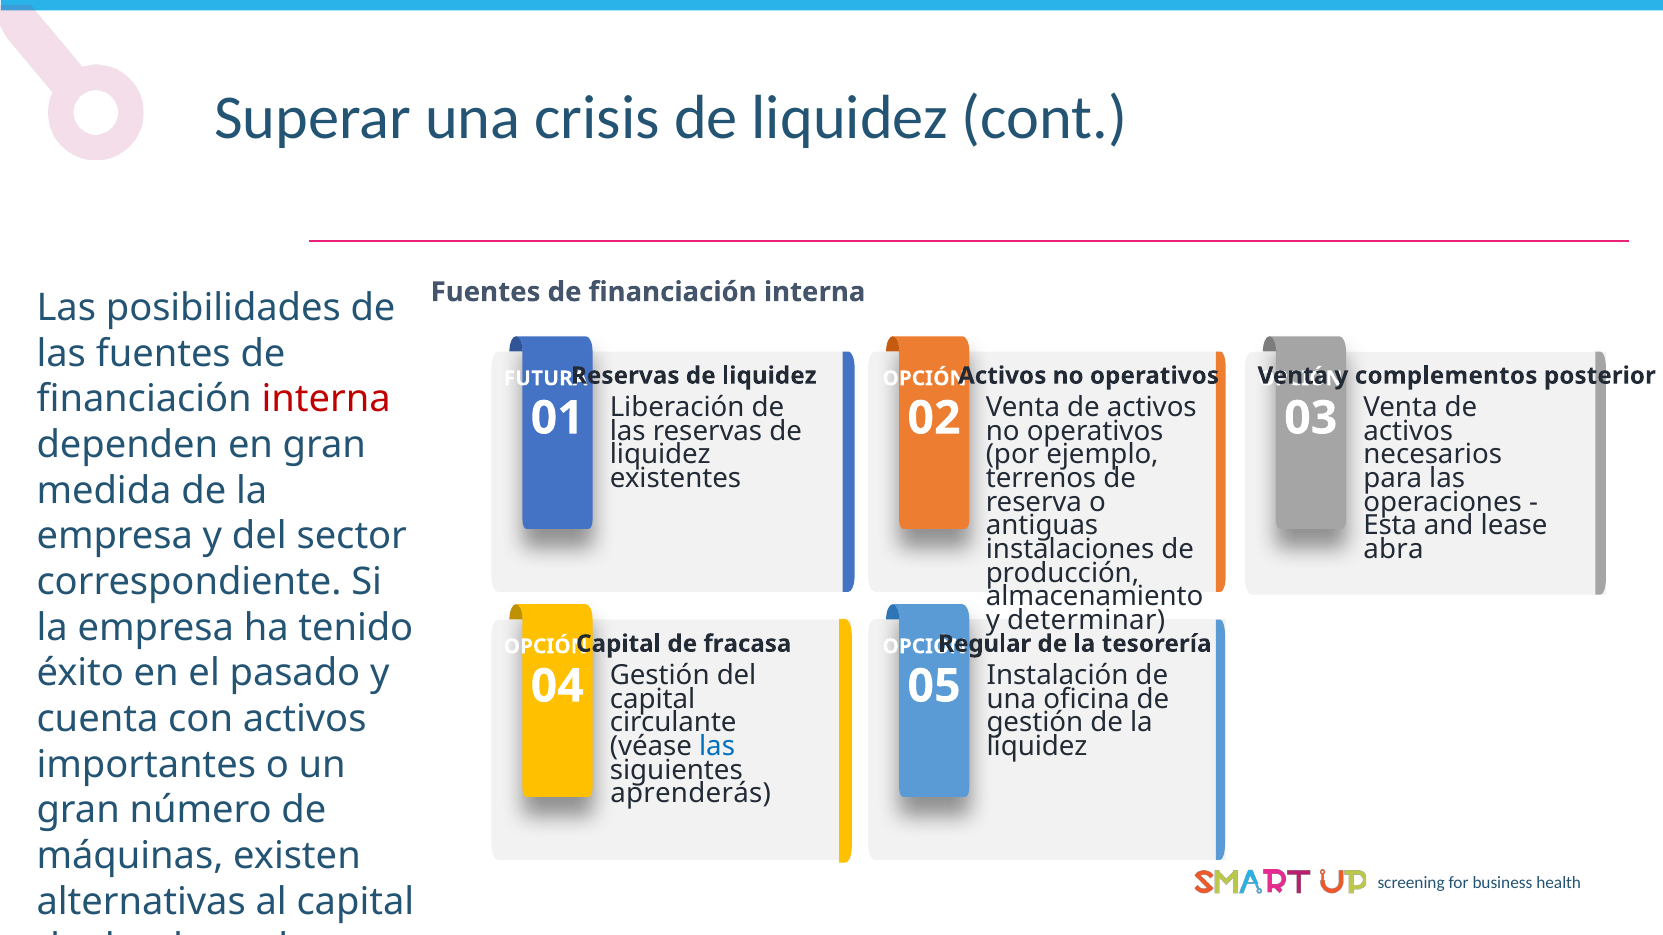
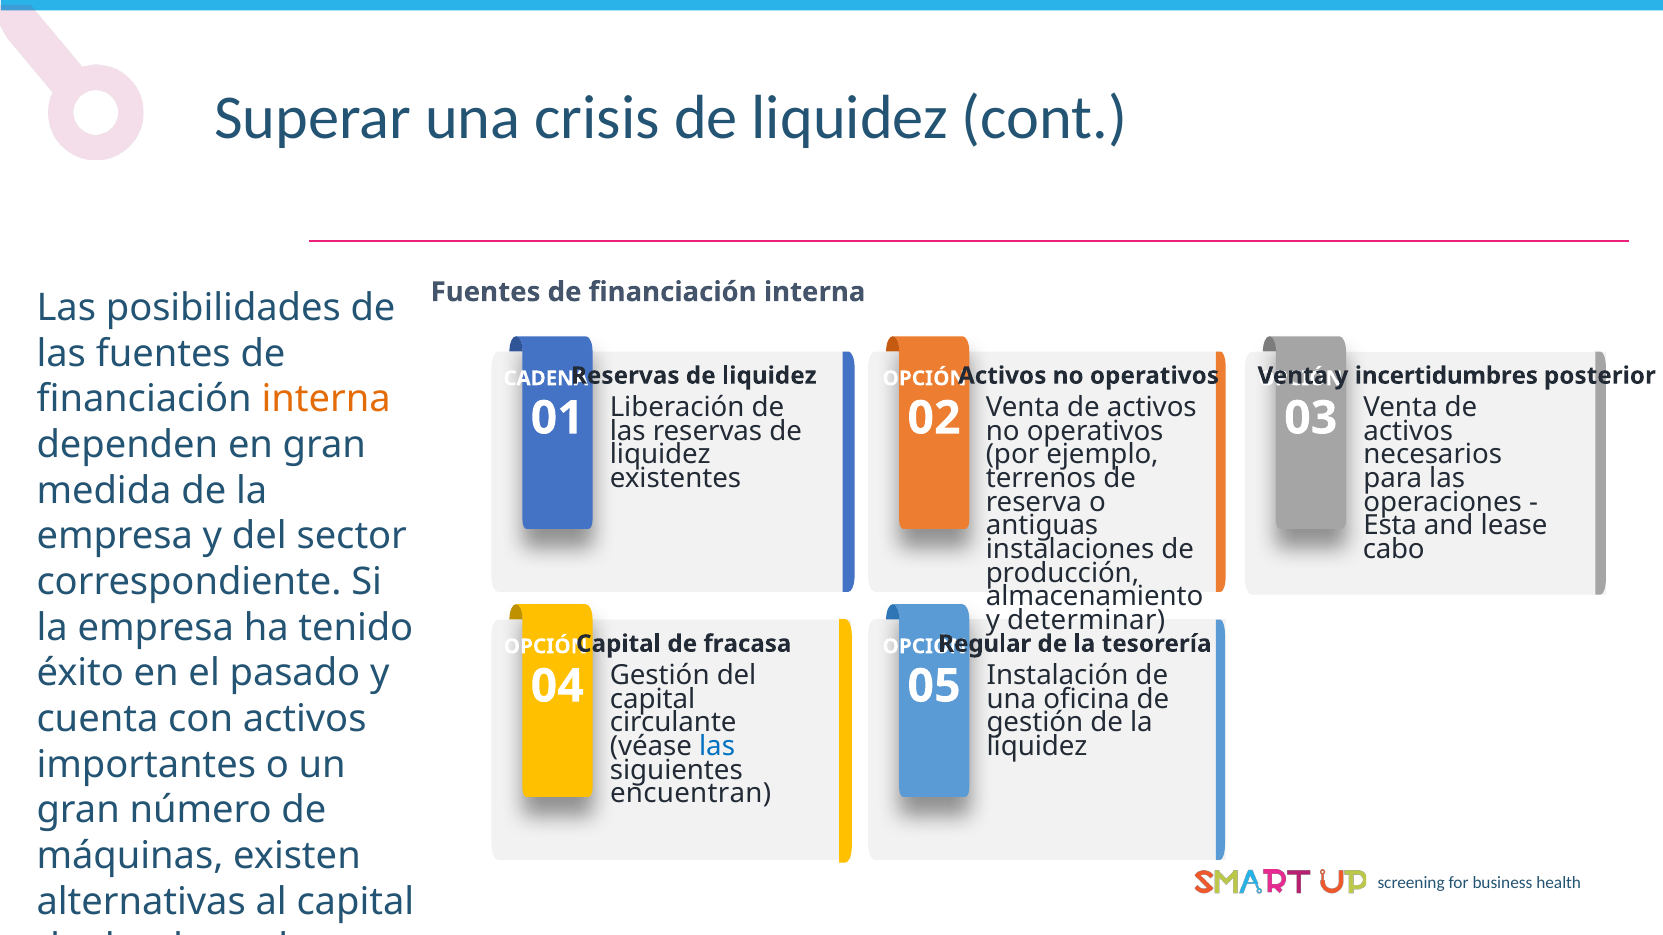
complementos: complementos -> incertidumbres
FUTURA: FUTURA -> CADENA
interna at (326, 399) colour: red -> orange
abra: abra -> cabo
aprenderás: aprenderás -> encuentran
